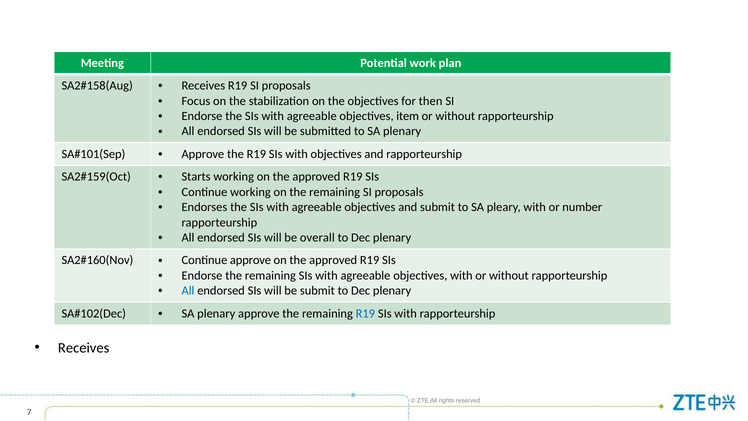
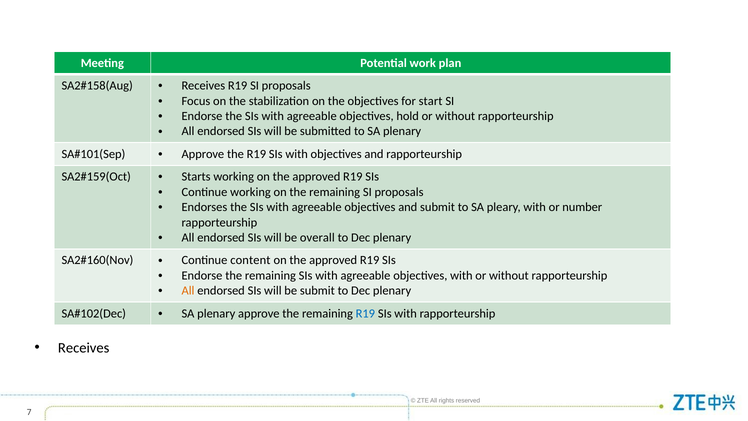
then: then -> start
item: item -> hold
Continue approve: approve -> content
All at (188, 291) colour: blue -> orange
